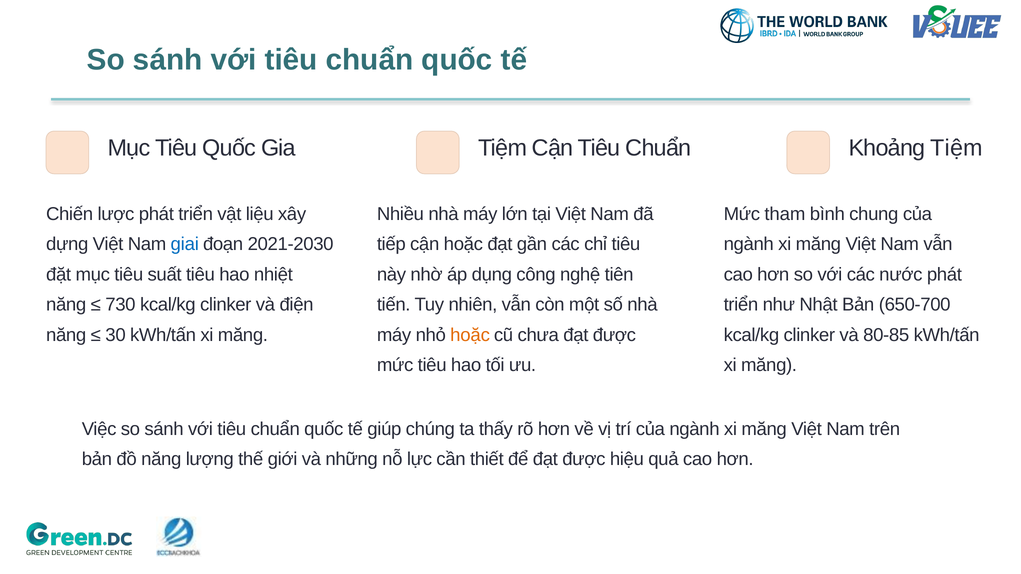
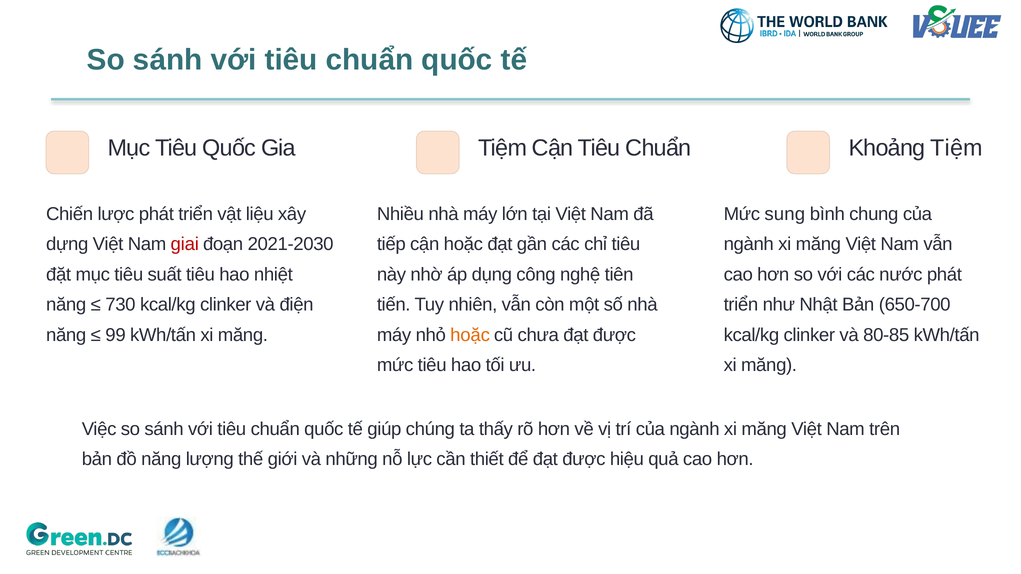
tham: tham -> sung
giai colour: blue -> red
30: 30 -> 99
